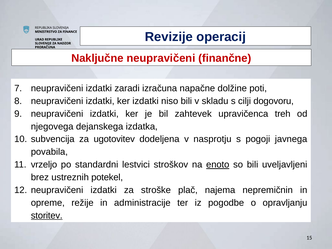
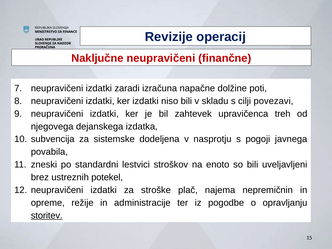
dogovoru: dogovoru -> povezavi
ugotovitev: ugotovitev -> sistemske
vrzeljo: vrzeljo -> zneski
enoto underline: present -> none
